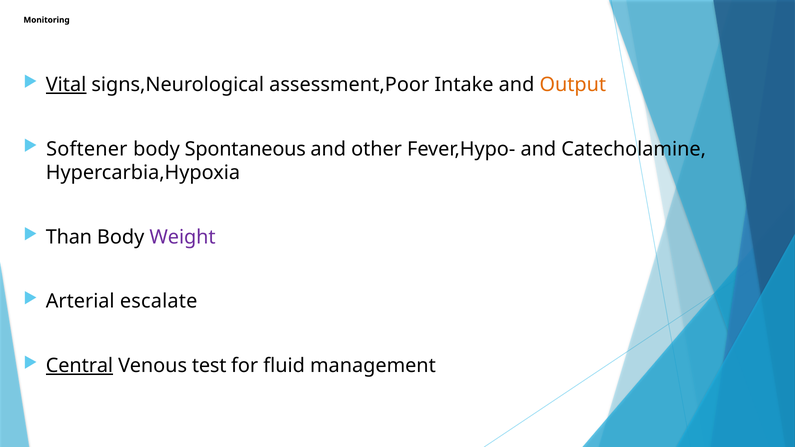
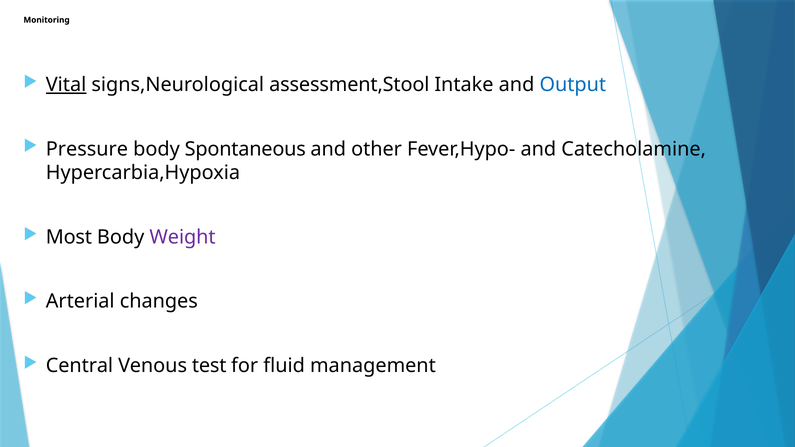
assessment,Poor: assessment,Poor -> assessment,Stool
Output colour: orange -> blue
Softener: Softener -> Pressure
Than: Than -> Most
escalate: escalate -> changes
Central underline: present -> none
